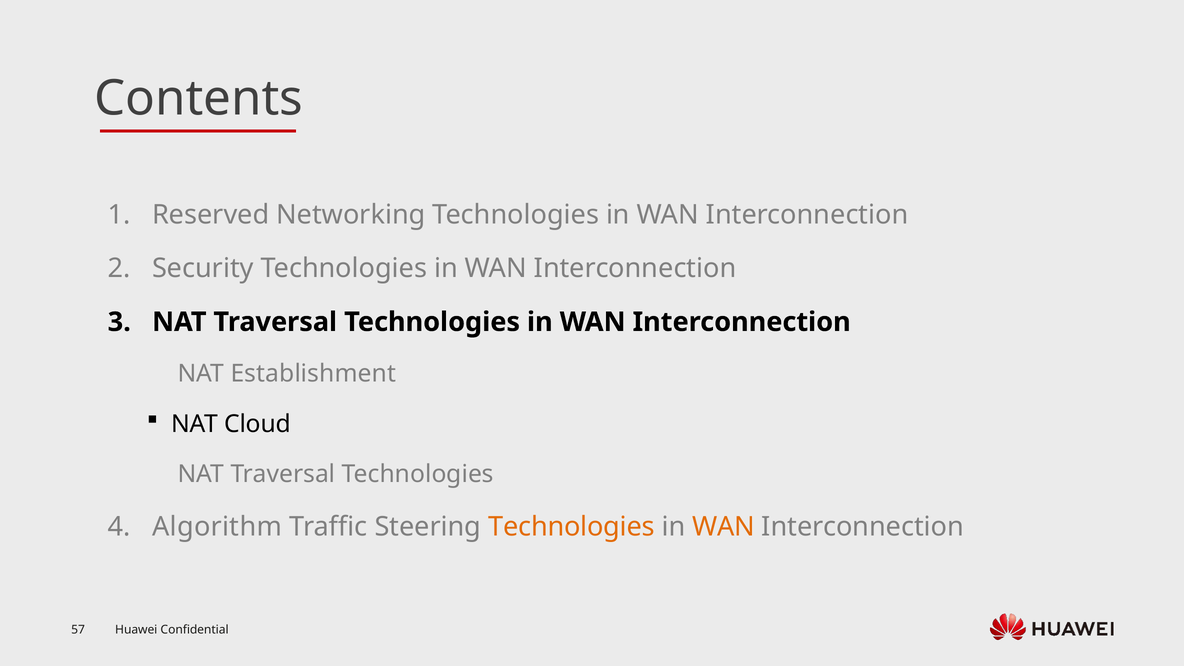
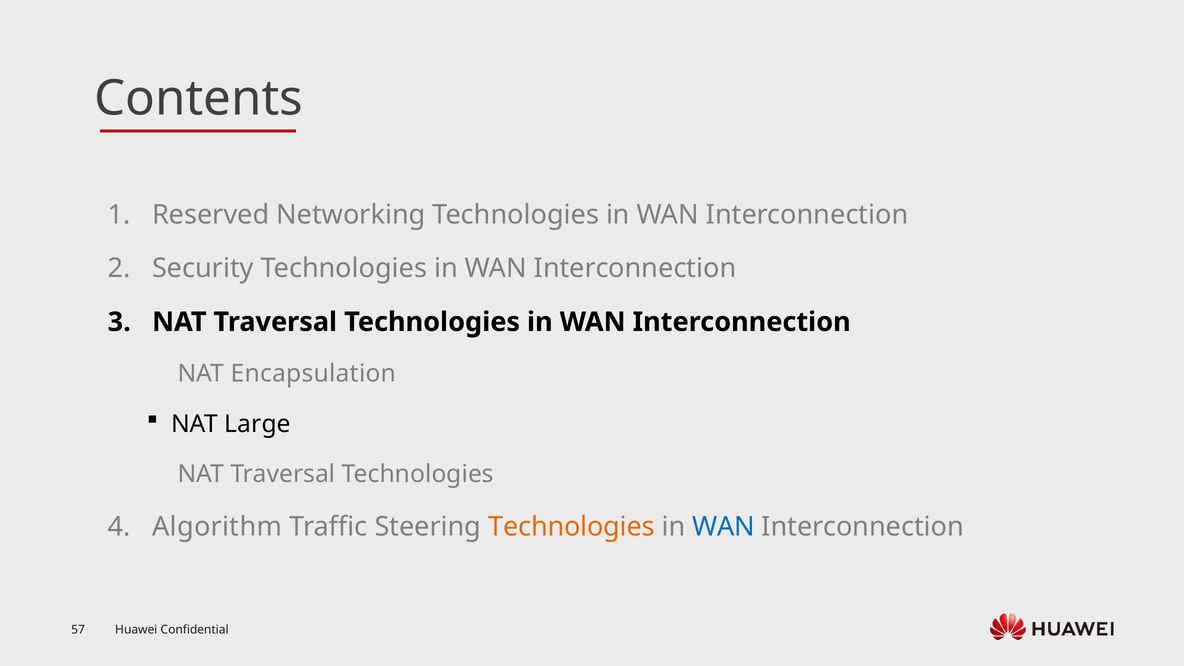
Establishment: Establishment -> Encapsulation
Cloud: Cloud -> Large
WAN at (724, 527) colour: orange -> blue
